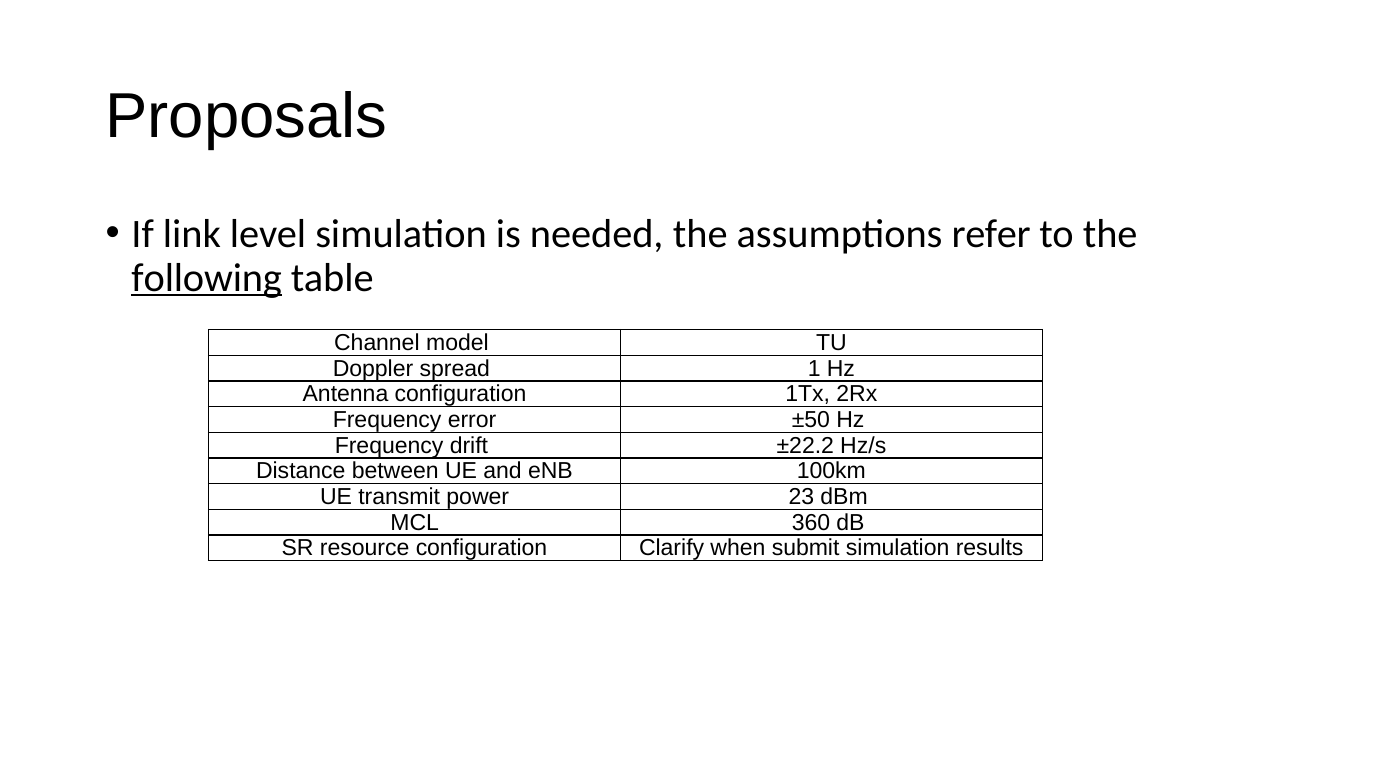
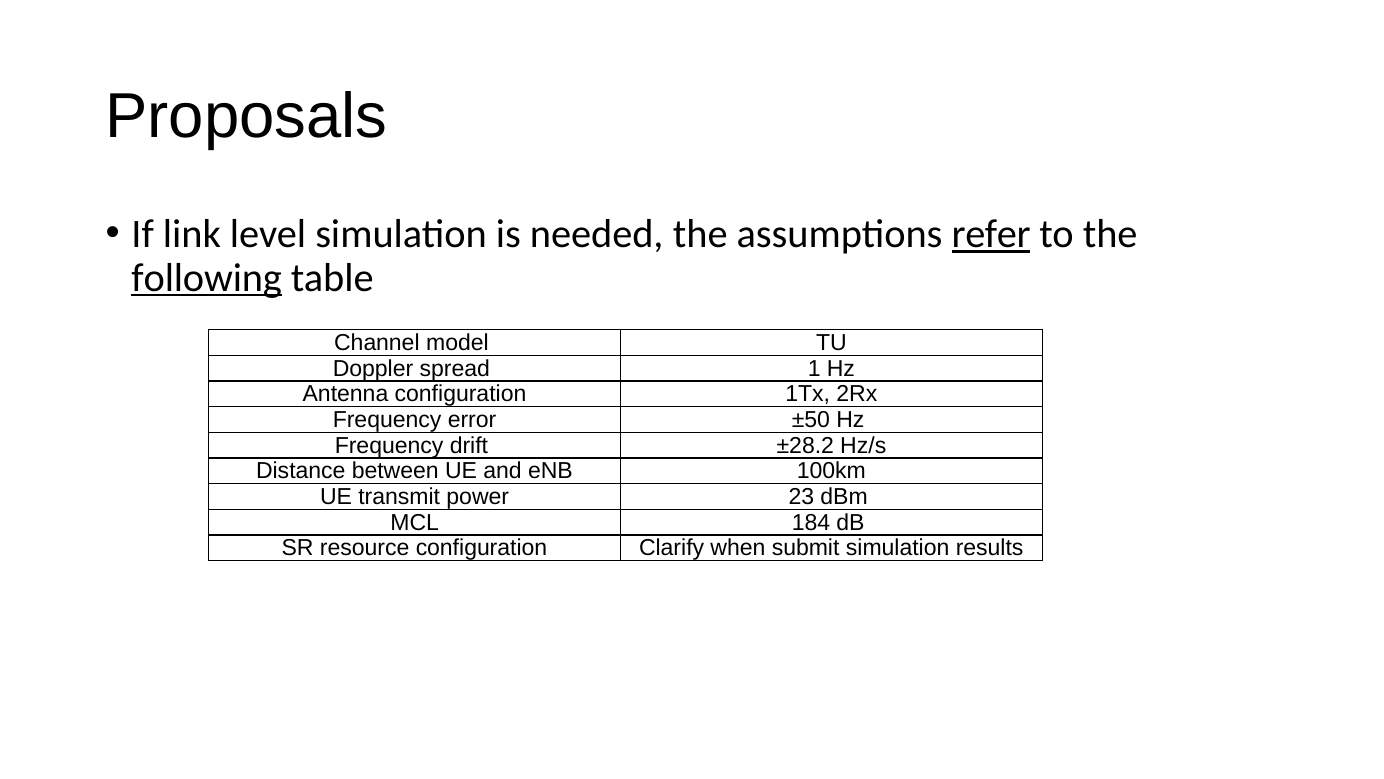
refer underline: none -> present
±22.2: ±22.2 -> ±28.2
360: 360 -> 184
